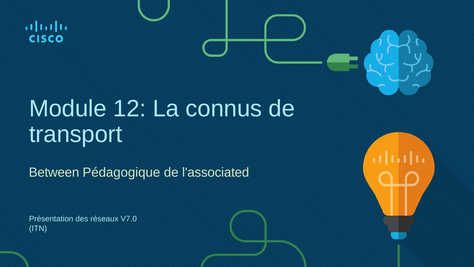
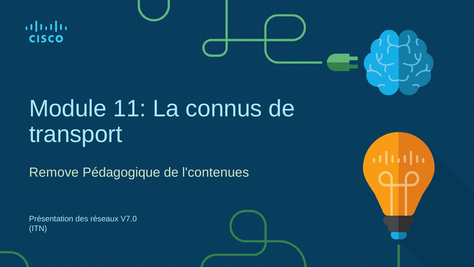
12: 12 -> 11
Between: Between -> Remove
l'associated: l'associated -> l'contenues
